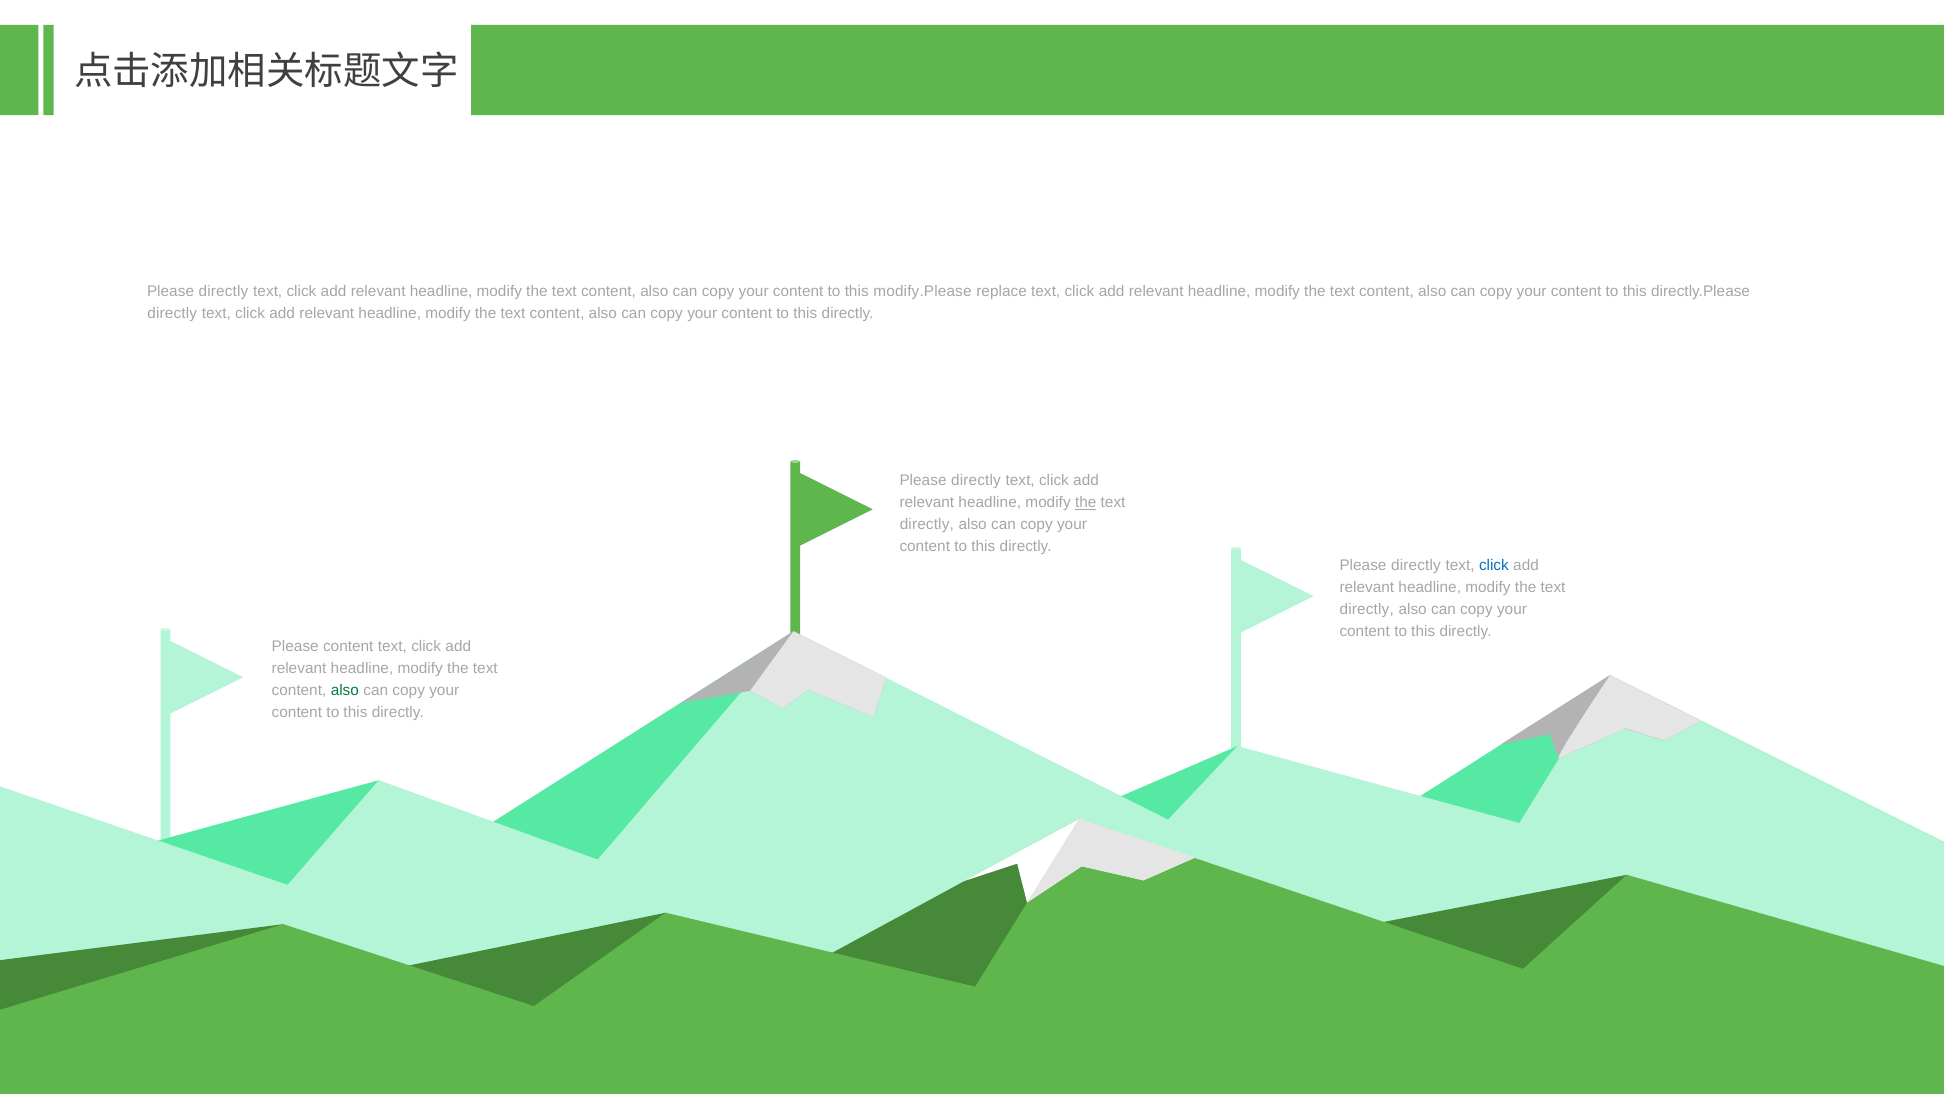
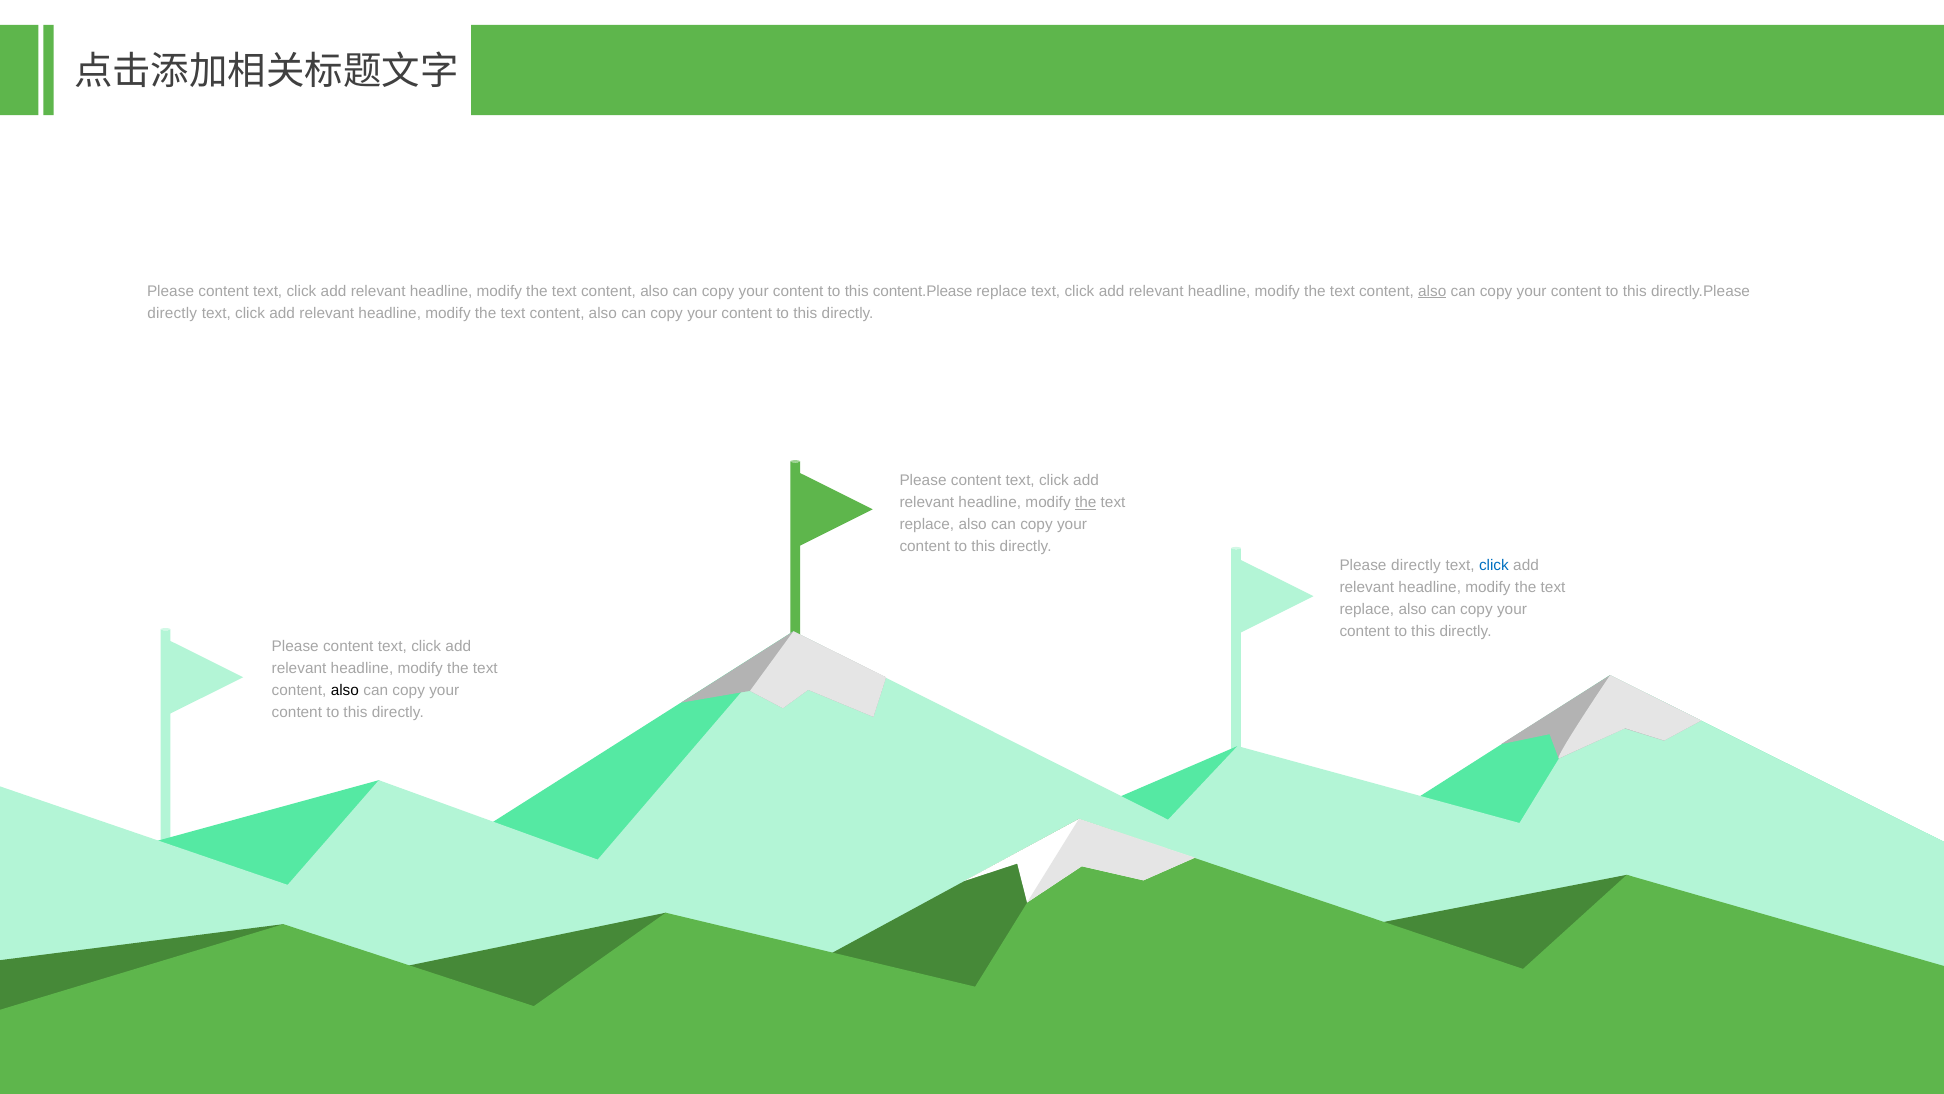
directly at (224, 291): directly -> content
modify.Please: modify.Please -> content.Please
also at (1432, 291) underline: none -> present
directly at (976, 480): directly -> content
directly at (927, 525): directly -> replace
directly at (1367, 609): directly -> replace
also at (345, 690) colour: green -> black
